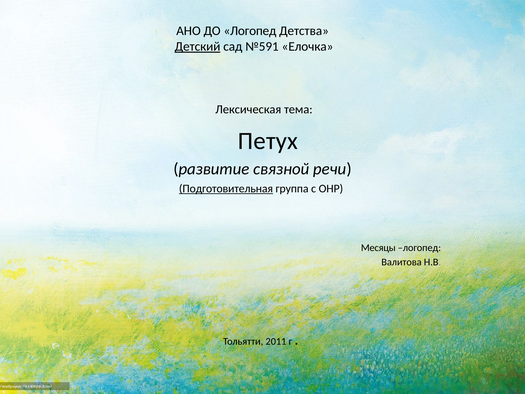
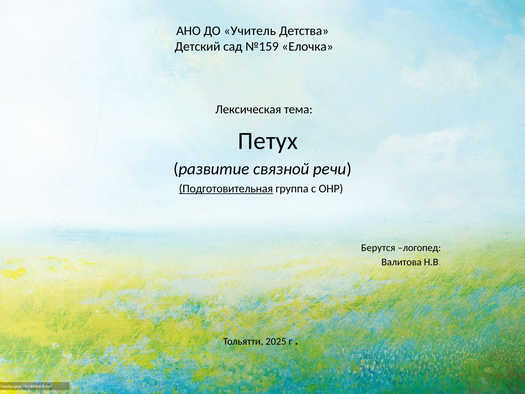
ДО Логопед: Логопед -> Учитель
Детский underline: present -> none
№591: №591 -> №159
Месяцы: Месяцы -> Берутся
2011: 2011 -> 2025
